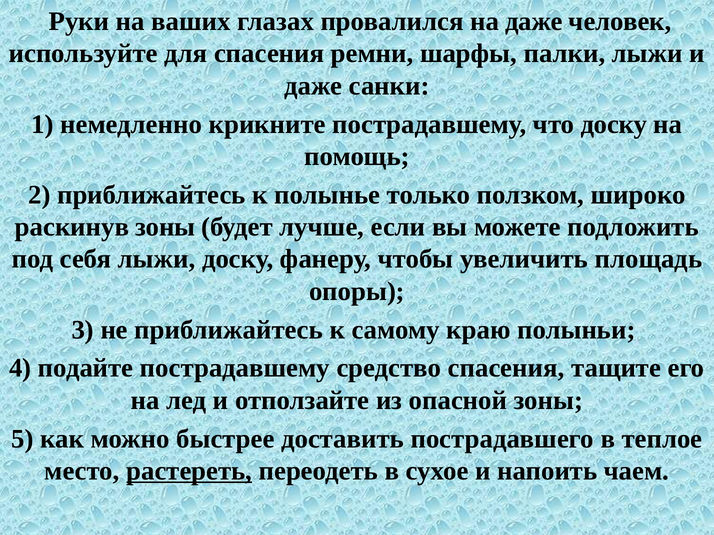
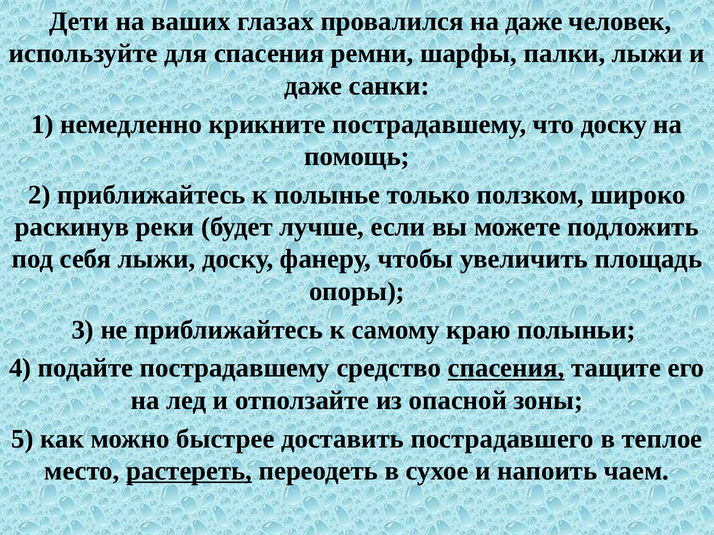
Руки: Руки -> Дети
раскинув зоны: зоны -> реки
спасения at (506, 369) underline: none -> present
